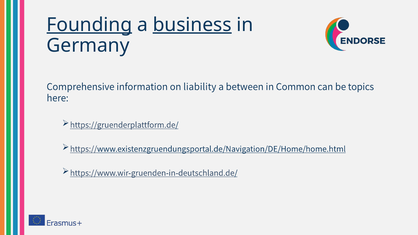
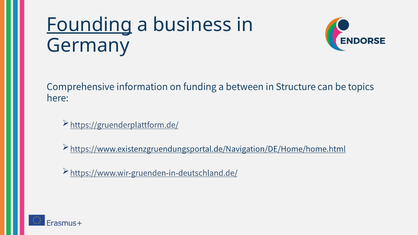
business underline: present -> none
liability: liability -> funding
Common: Common -> Structure
